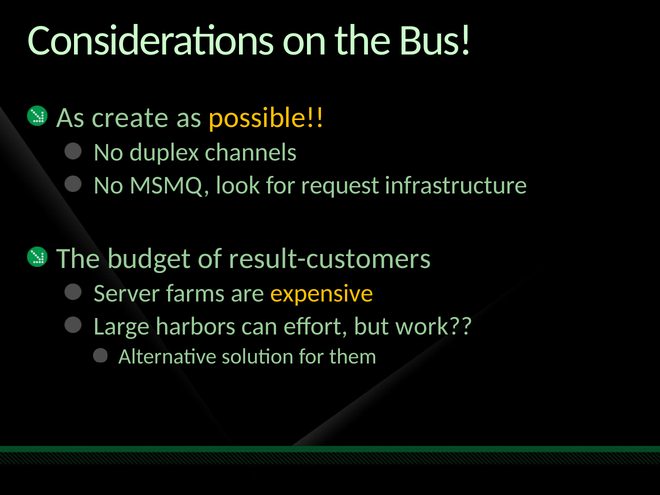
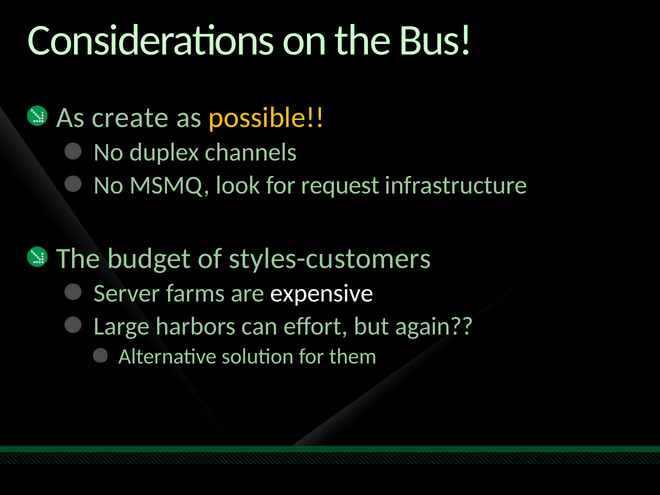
result-customers: result-customers -> styles-customers
expensive colour: yellow -> white
work: work -> again
